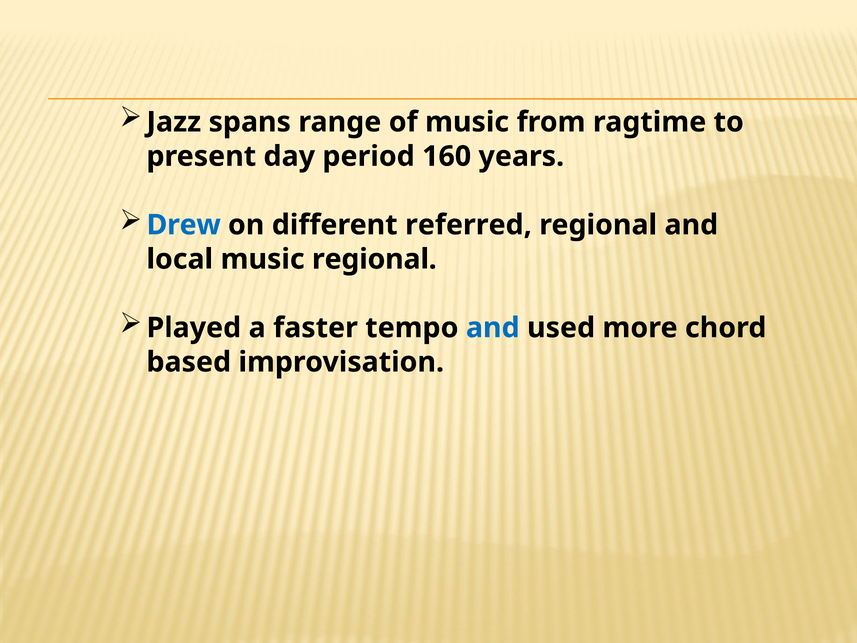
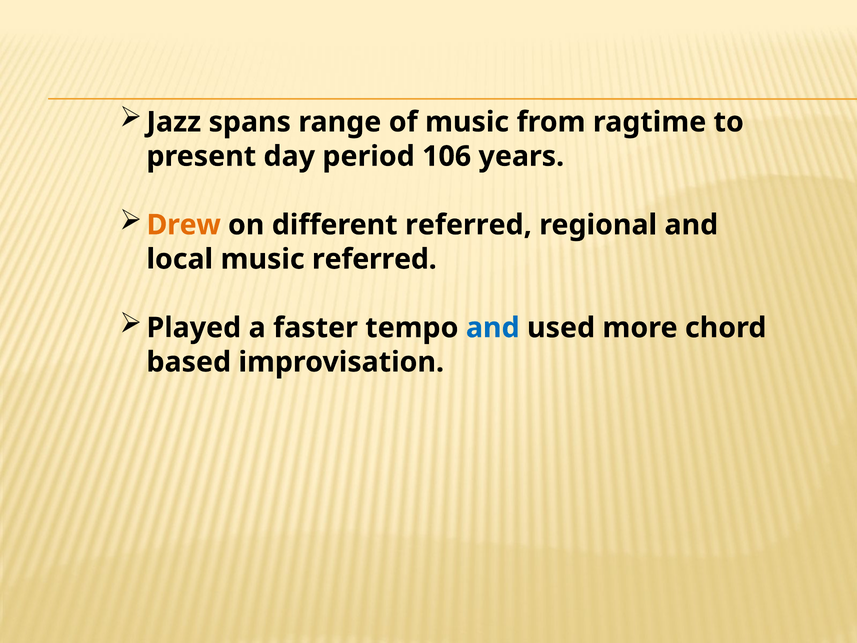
160: 160 -> 106
Drew colour: blue -> orange
music regional: regional -> referred
